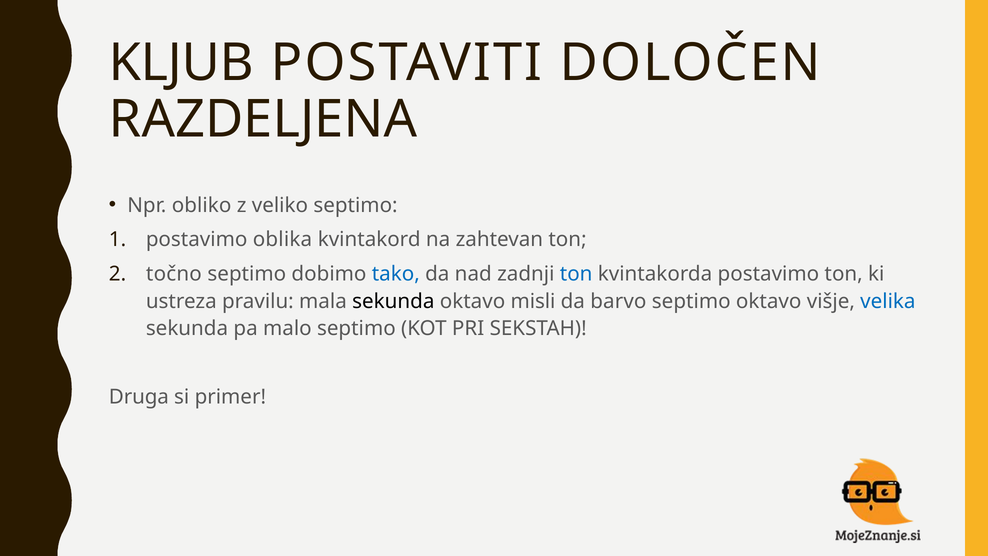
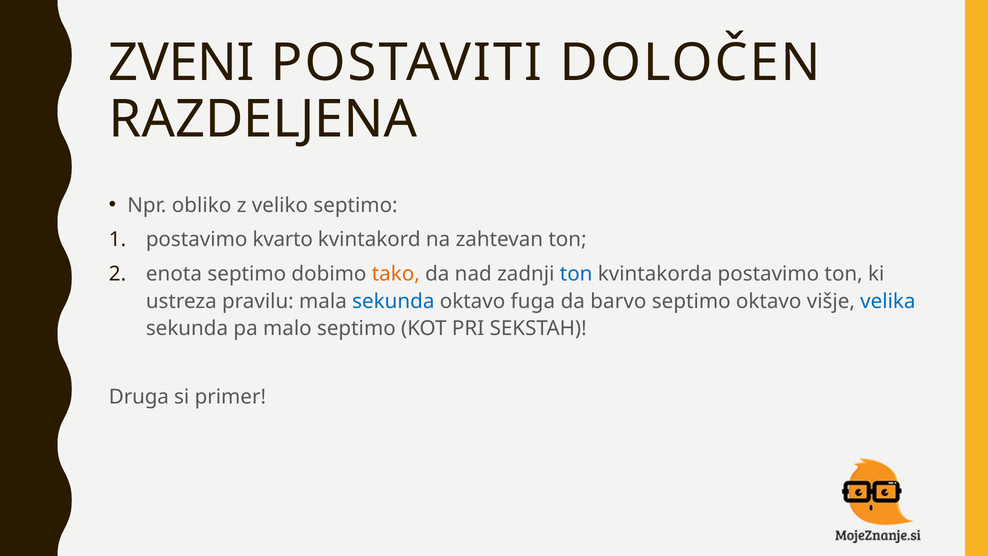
KLJUB: KLJUB -> ZVENI
oblika: oblika -> kvarto
točno: točno -> enota
tako colour: blue -> orange
sekunda at (393, 301) colour: black -> blue
misli: misli -> fuga
